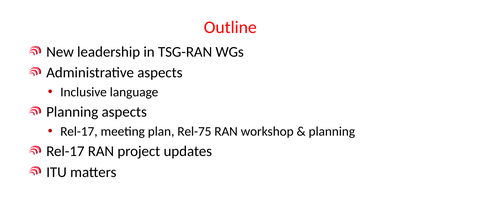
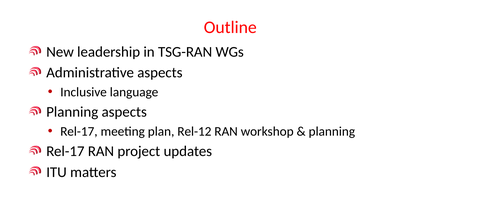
Rel-75: Rel-75 -> Rel-12
